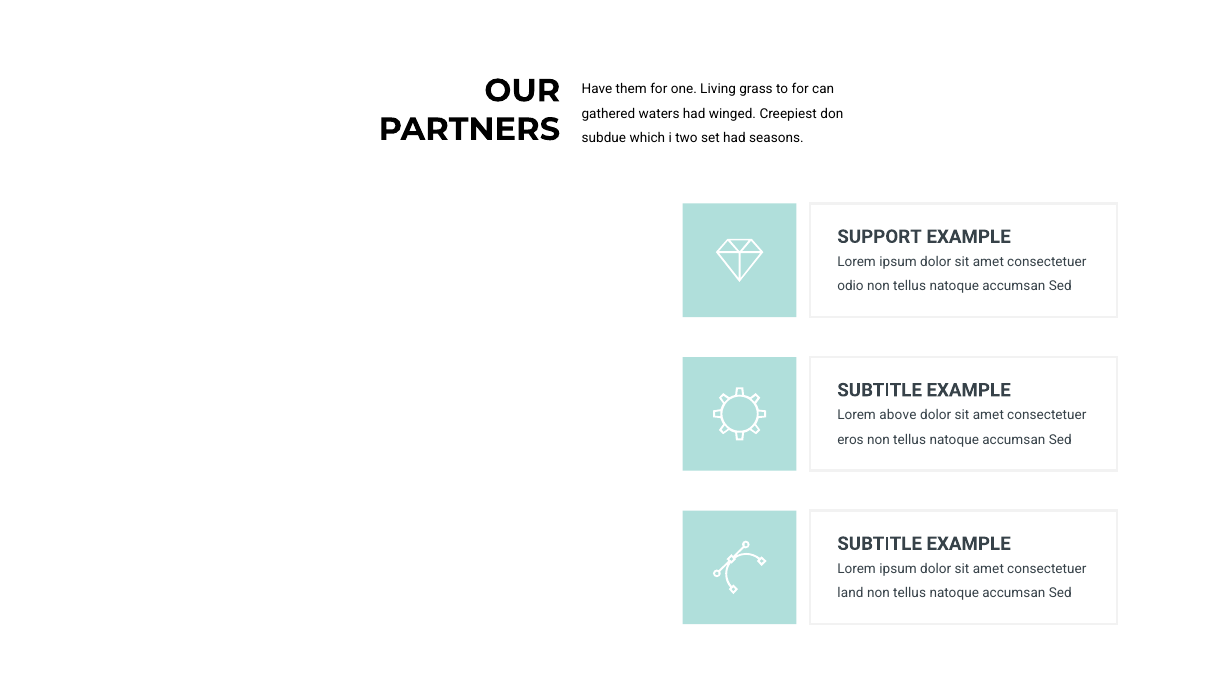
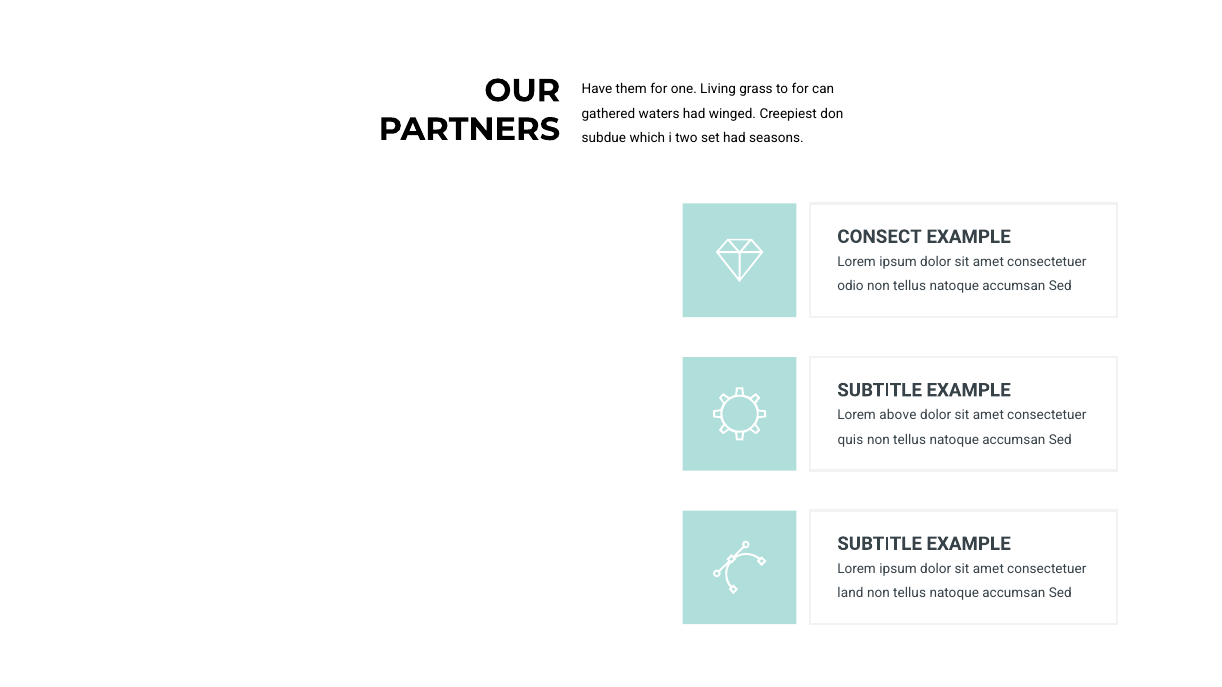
SUPPORT: SUPPORT -> CONSECT
eros: eros -> quis
